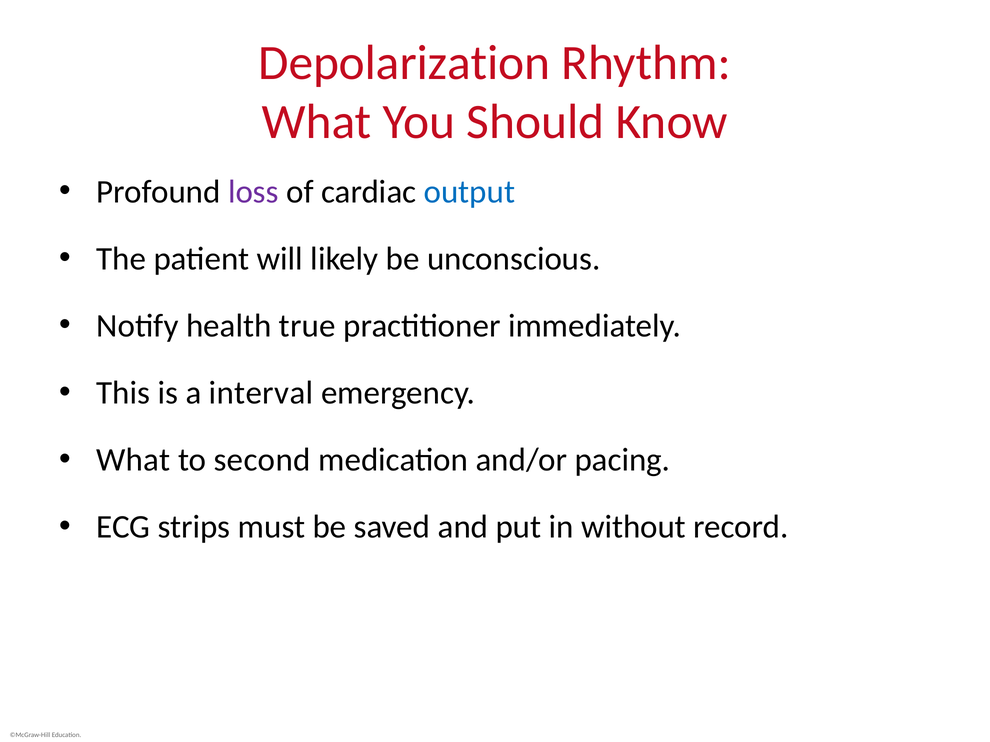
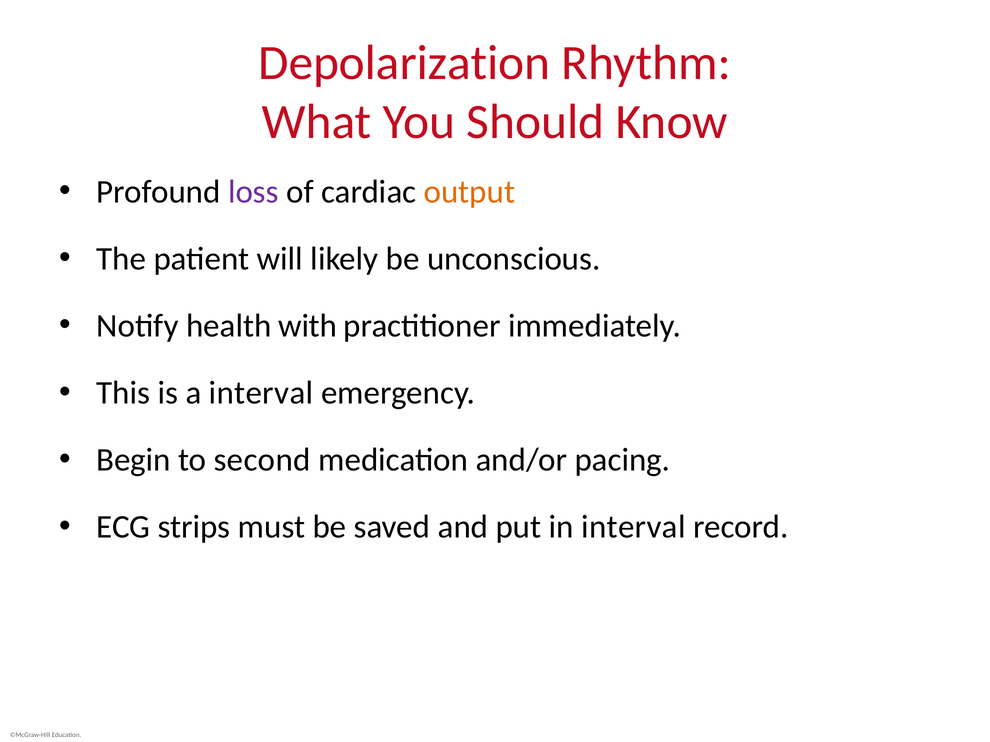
output colour: blue -> orange
true: true -> with
What at (133, 460): What -> Begin
in without: without -> interval
